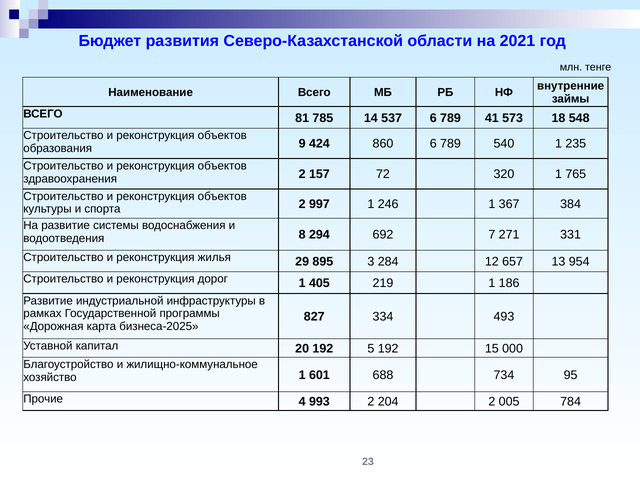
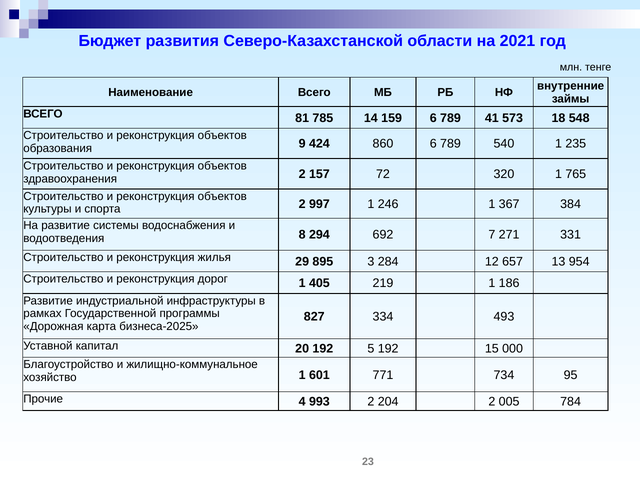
537: 537 -> 159
688: 688 -> 771
